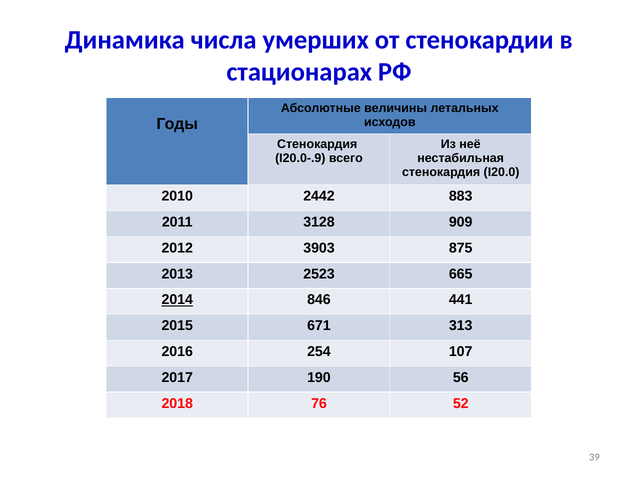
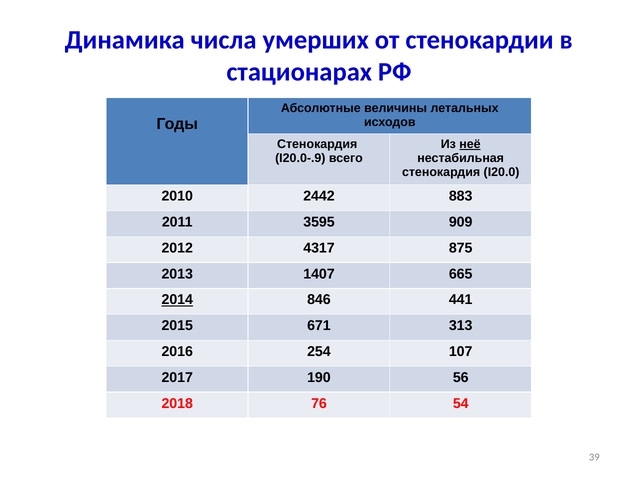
неё underline: none -> present
3128: 3128 -> 3595
3903: 3903 -> 4317
2523: 2523 -> 1407
52: 52 -> 54
